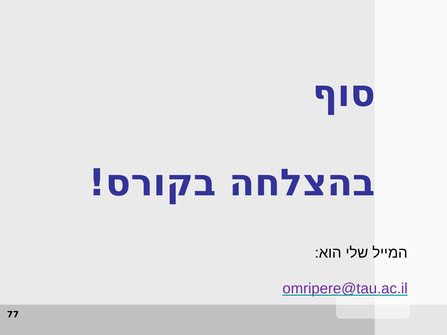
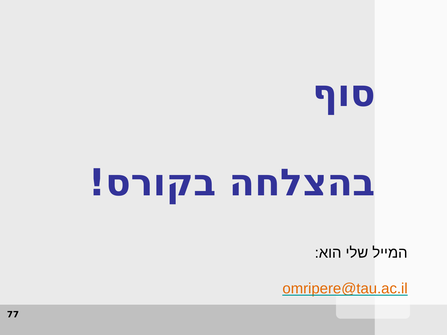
omripere@tau.ac.il colour: purple -> orange
